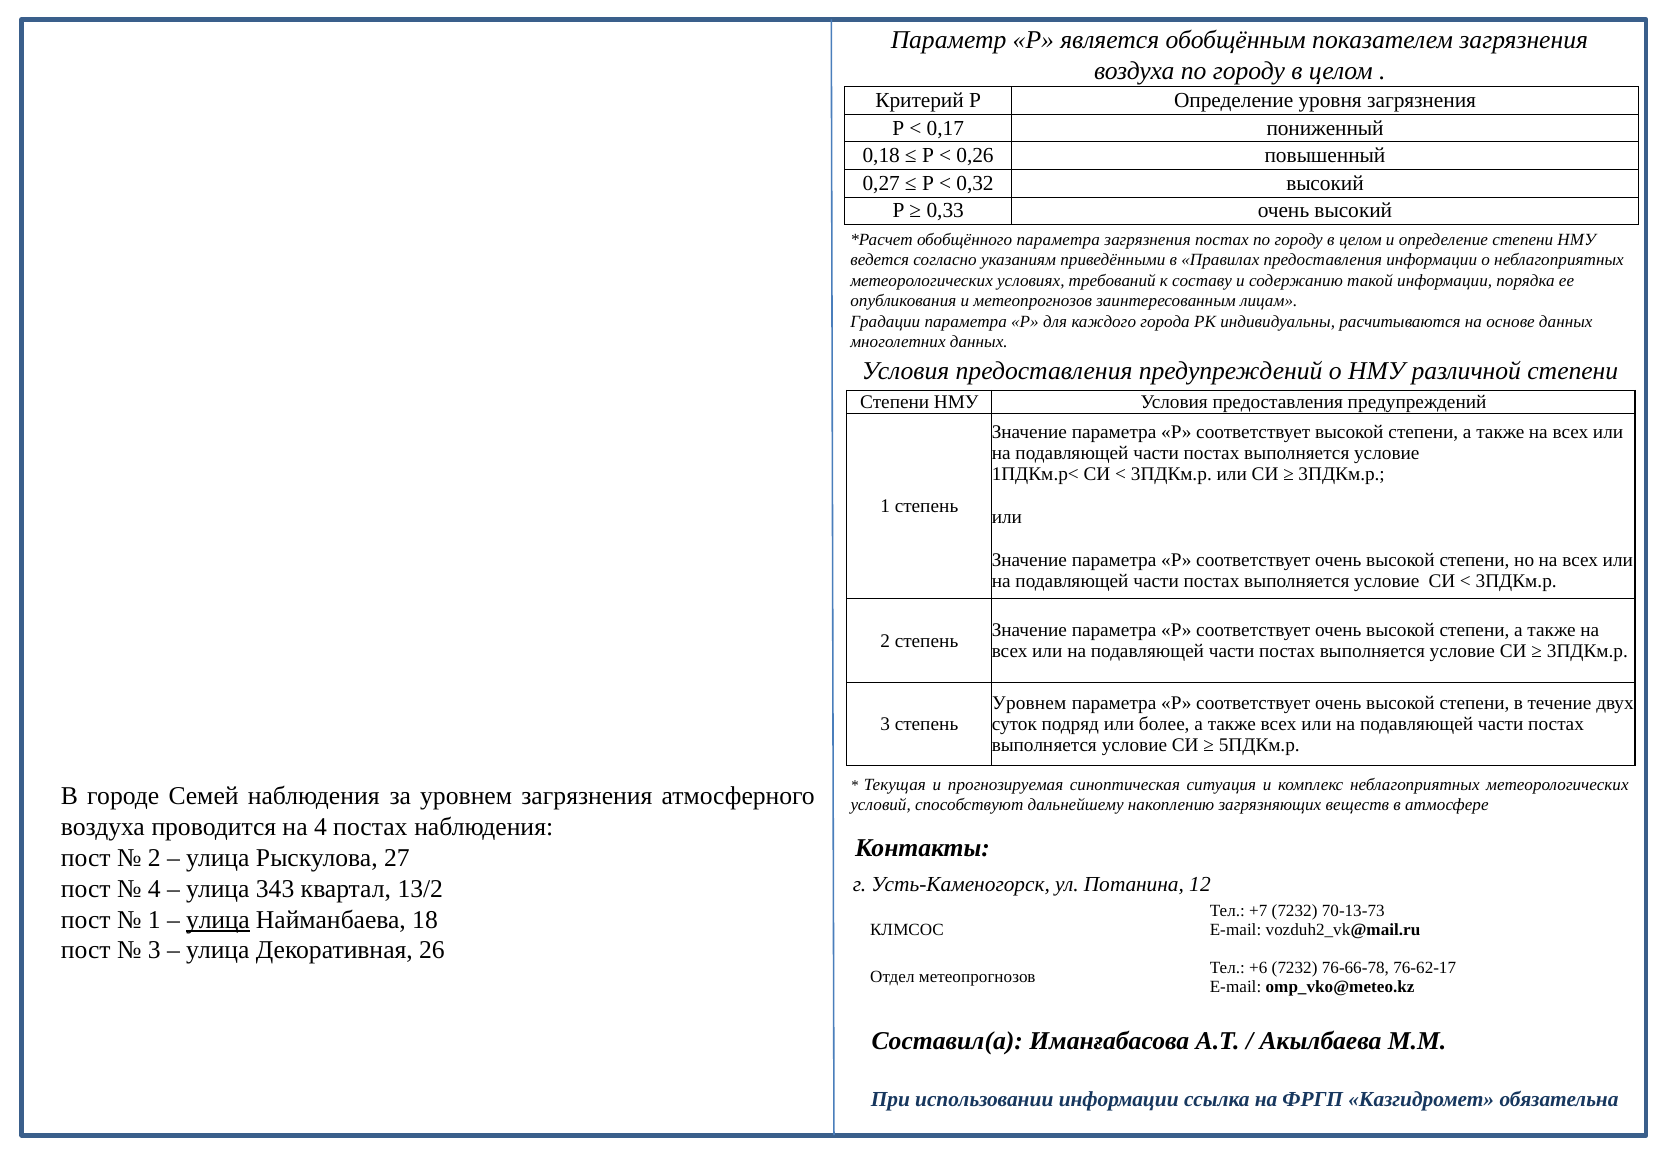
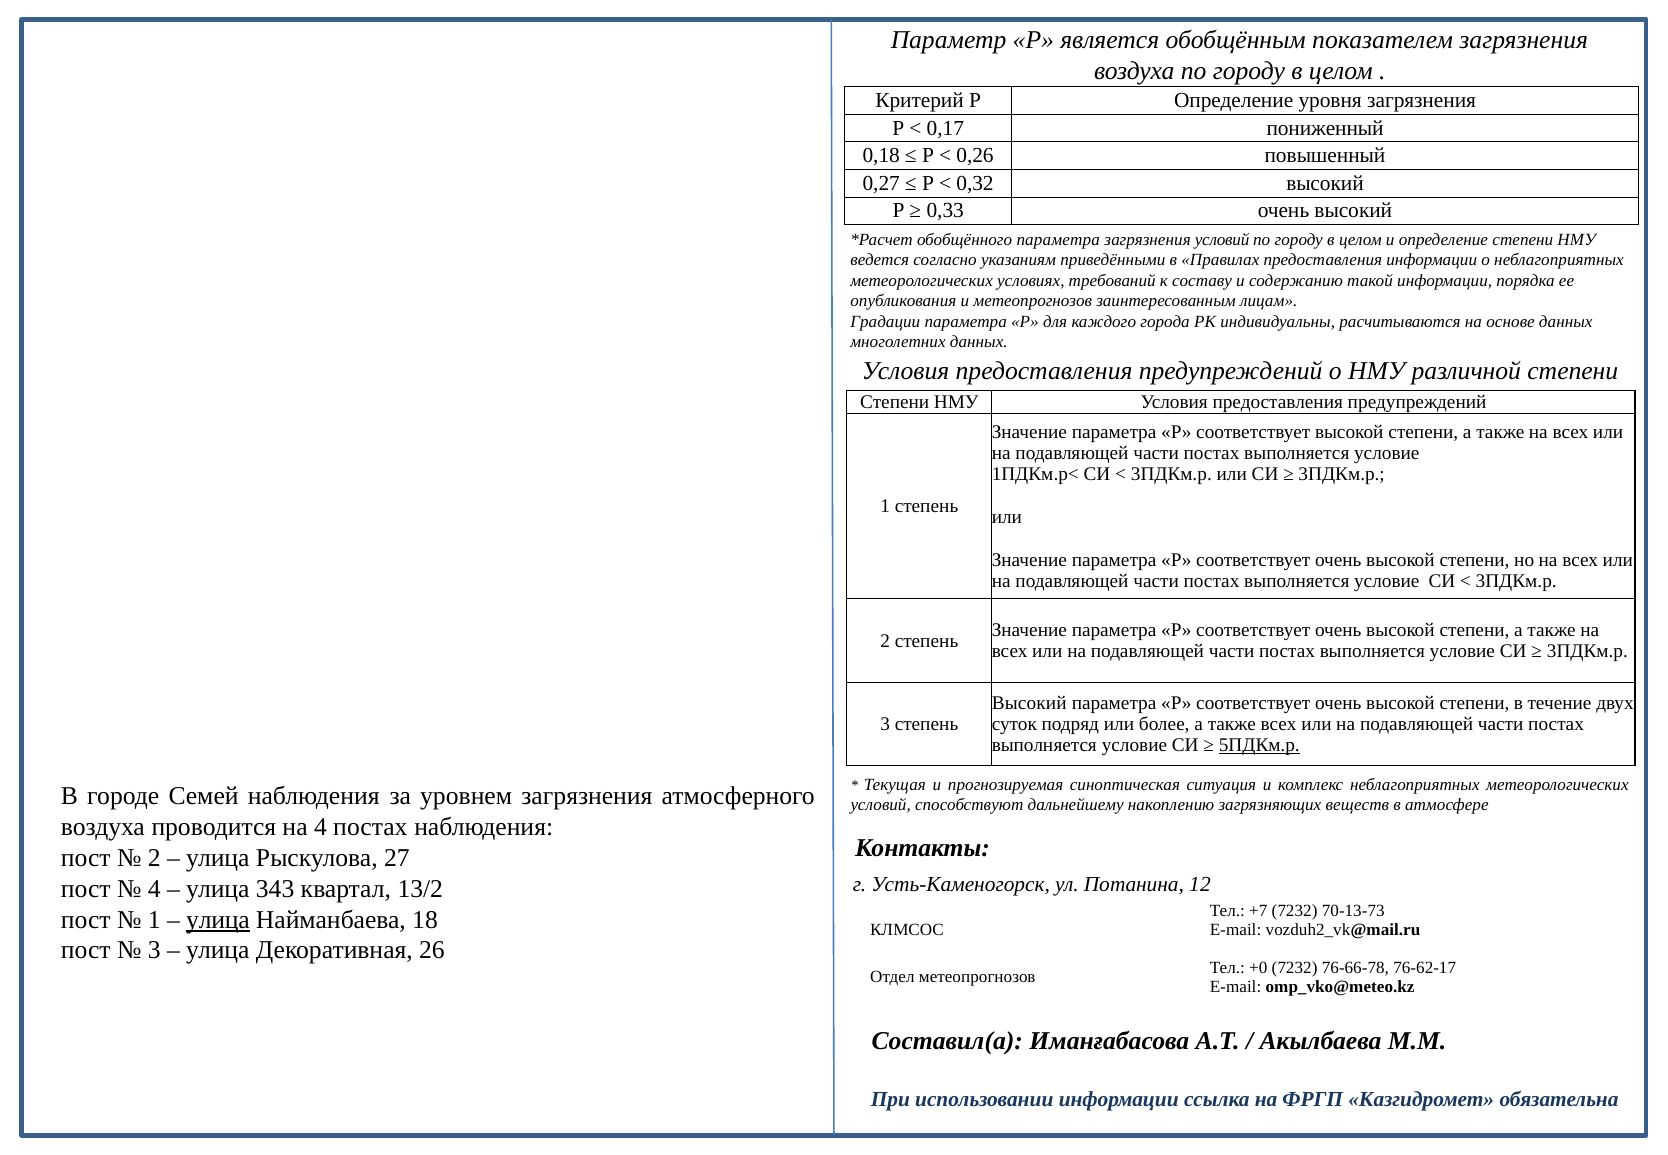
загрязнения постах: постах -> условий
Уровнем at (1029, 703): Уровнем -> Высокий
5ПДКм.р underline: none -> present
+6: +6 -> +0
